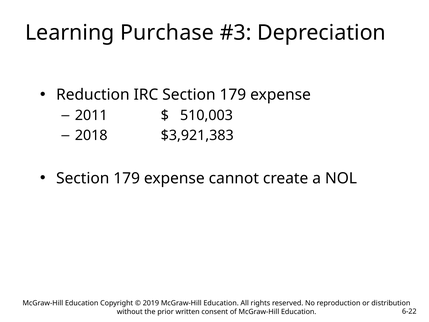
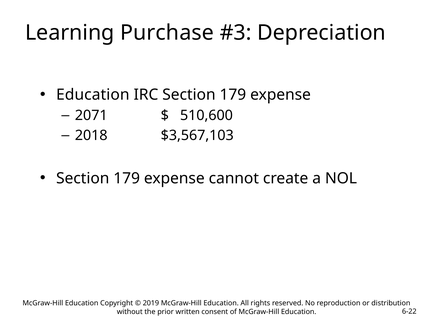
Reduction at (93, 95): Reduction -> Education
2011: 2011 -> 2071
510,003: 510,003 -> 510,600
$3,921,383: $3,921,383 -> $3,567,103
